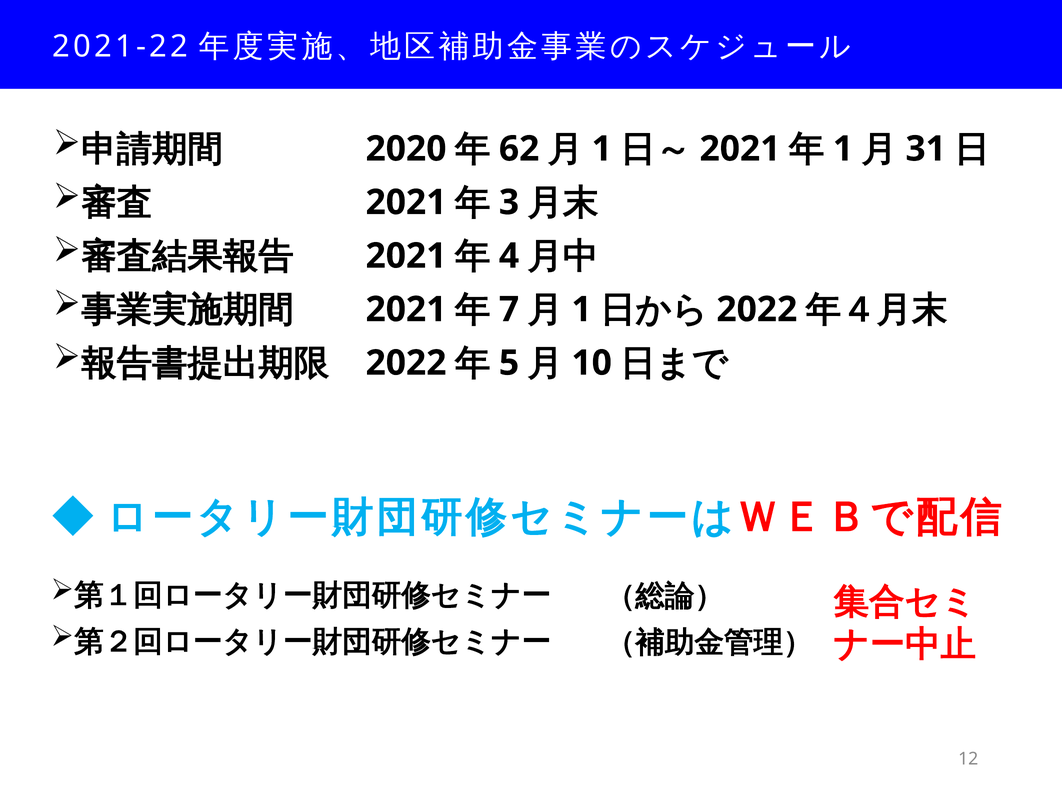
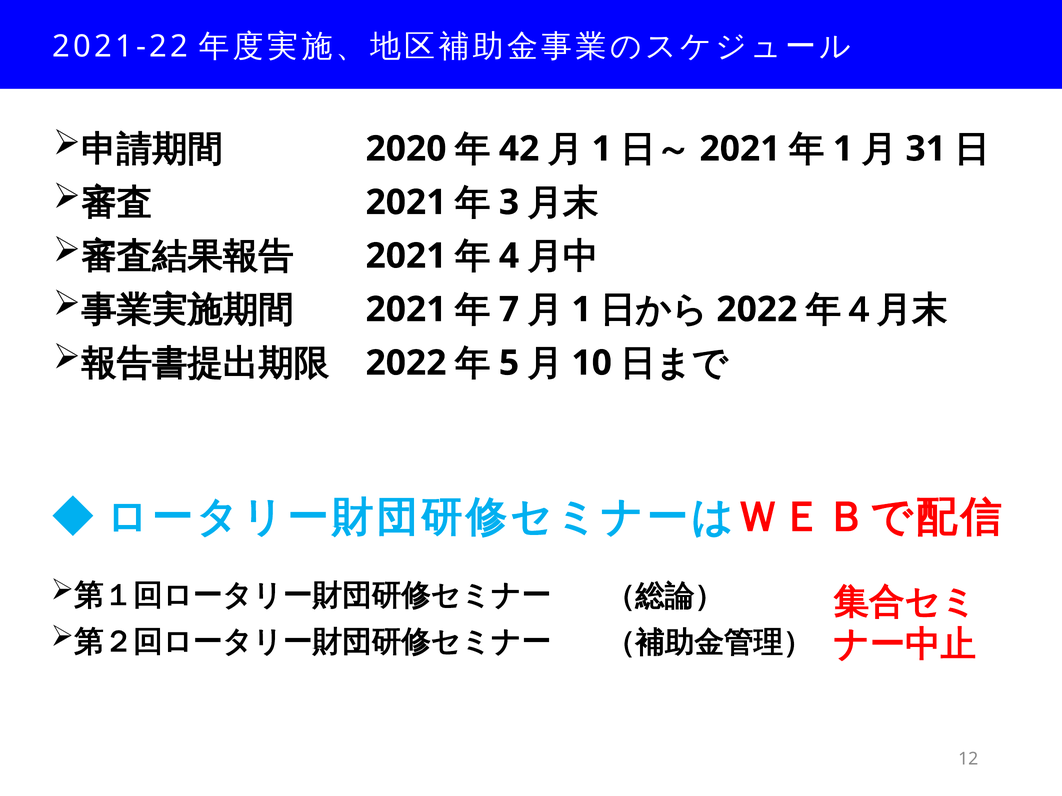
62: 62 -> 42
